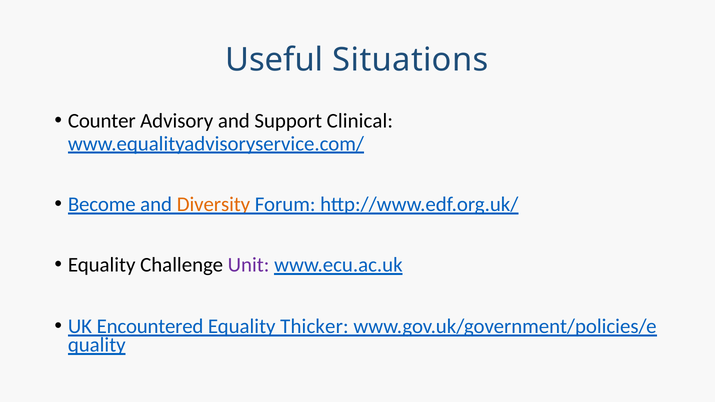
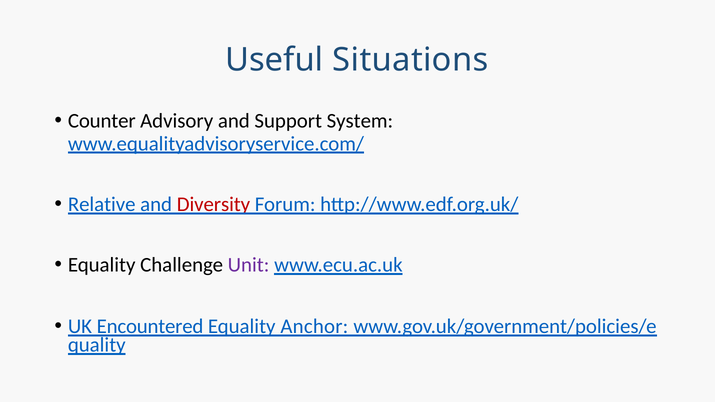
Clinical: Clinical -> System
Become: Become -> Relative
Diversity colour: orange -> red
Thicker: Thicker -> Anchor
